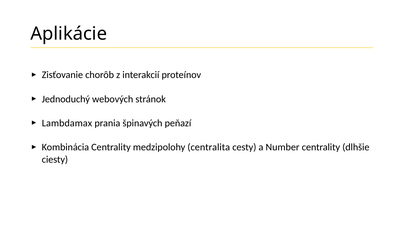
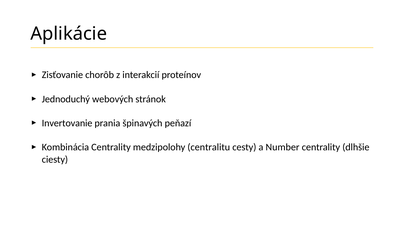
Lambdamax: Lambdamax -> Invertovanie
centralita: centralita -> centralitu
